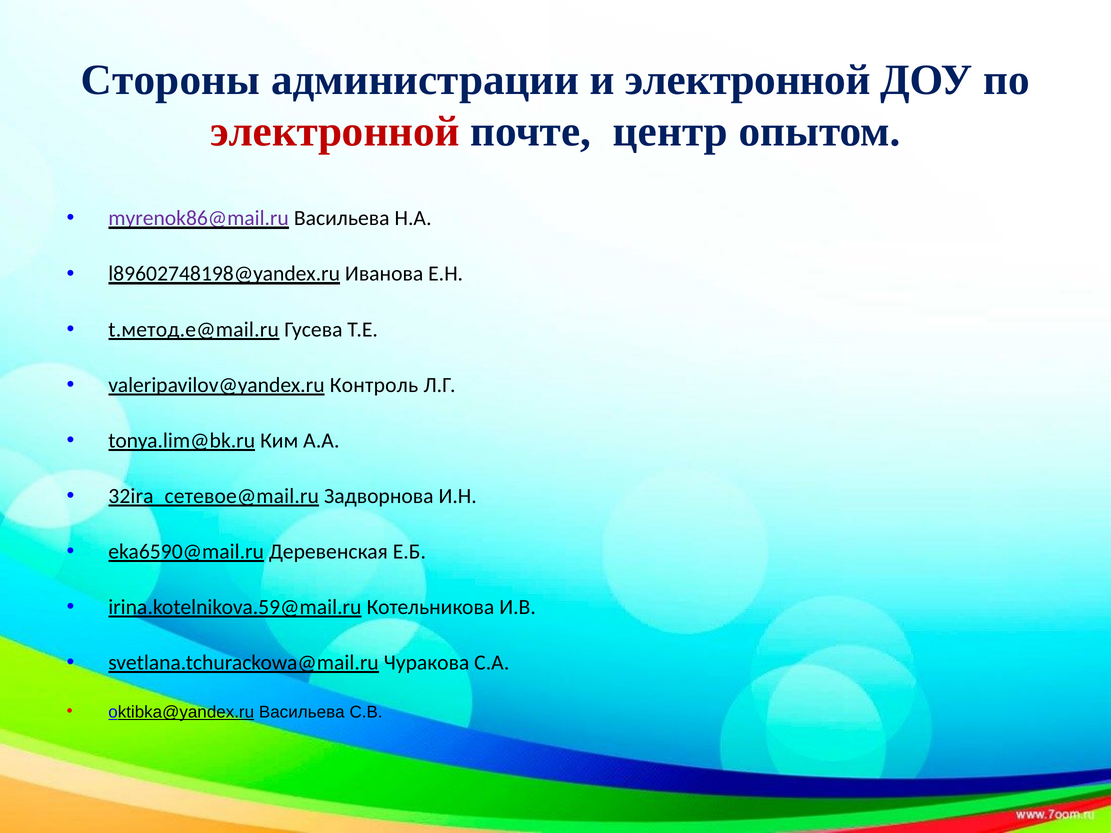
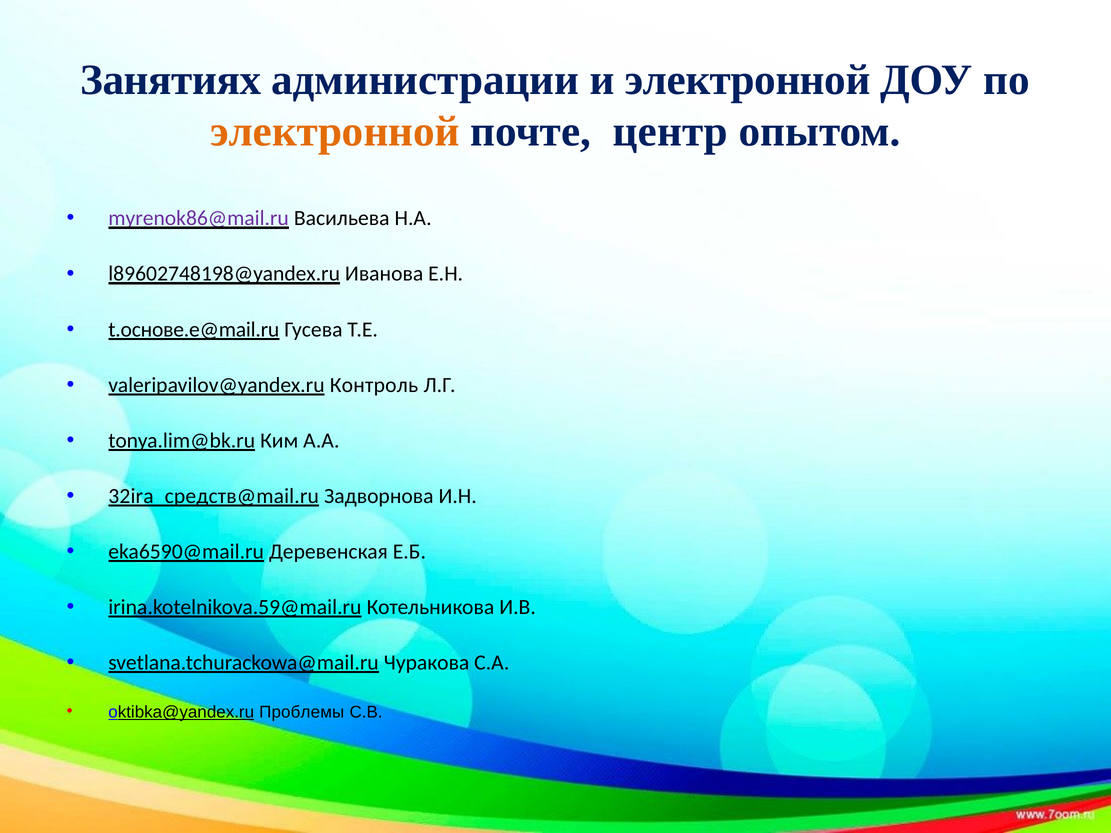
Стороны: Стороны -> Занятиях
электронной at (335, 132) colour: red -> orange
t.метод.e@mail.ru: t.метод.e@mail.ru -> t.основе.e@mail.ru
32ira_сетевое@mail.ru: 32ira_сетевое@mail.ru -> 32ira_средств@mail.ru
oktibka@yandex.ru Васильева: Васильева -> Проблемы
